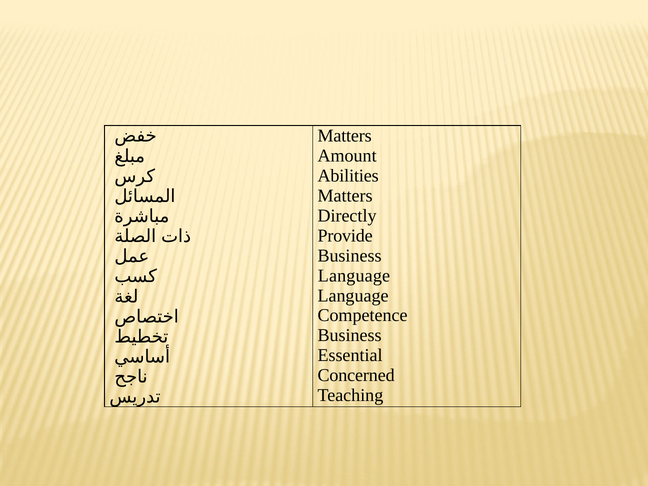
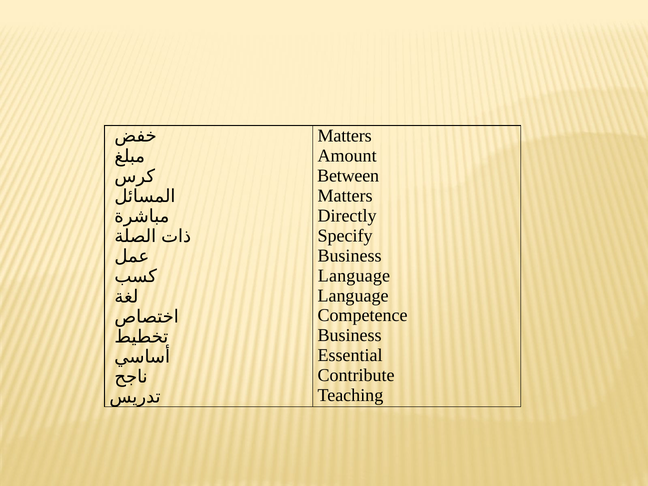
Abilities: Abilities -> Between
Provide: Provide -> Specify
Concerned: Concerned -> Contribute
